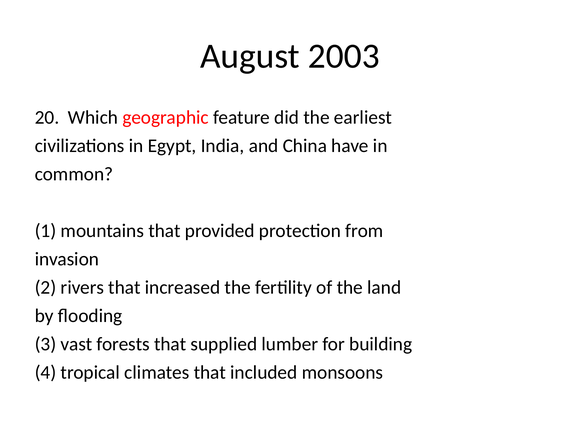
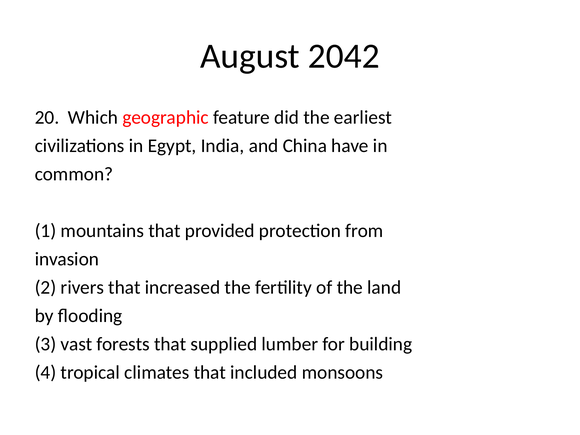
2003: 2003 -> 2042
